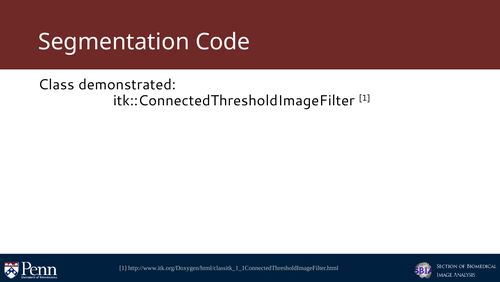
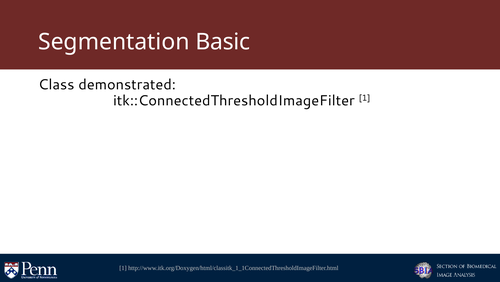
Code: Code -> Basic
